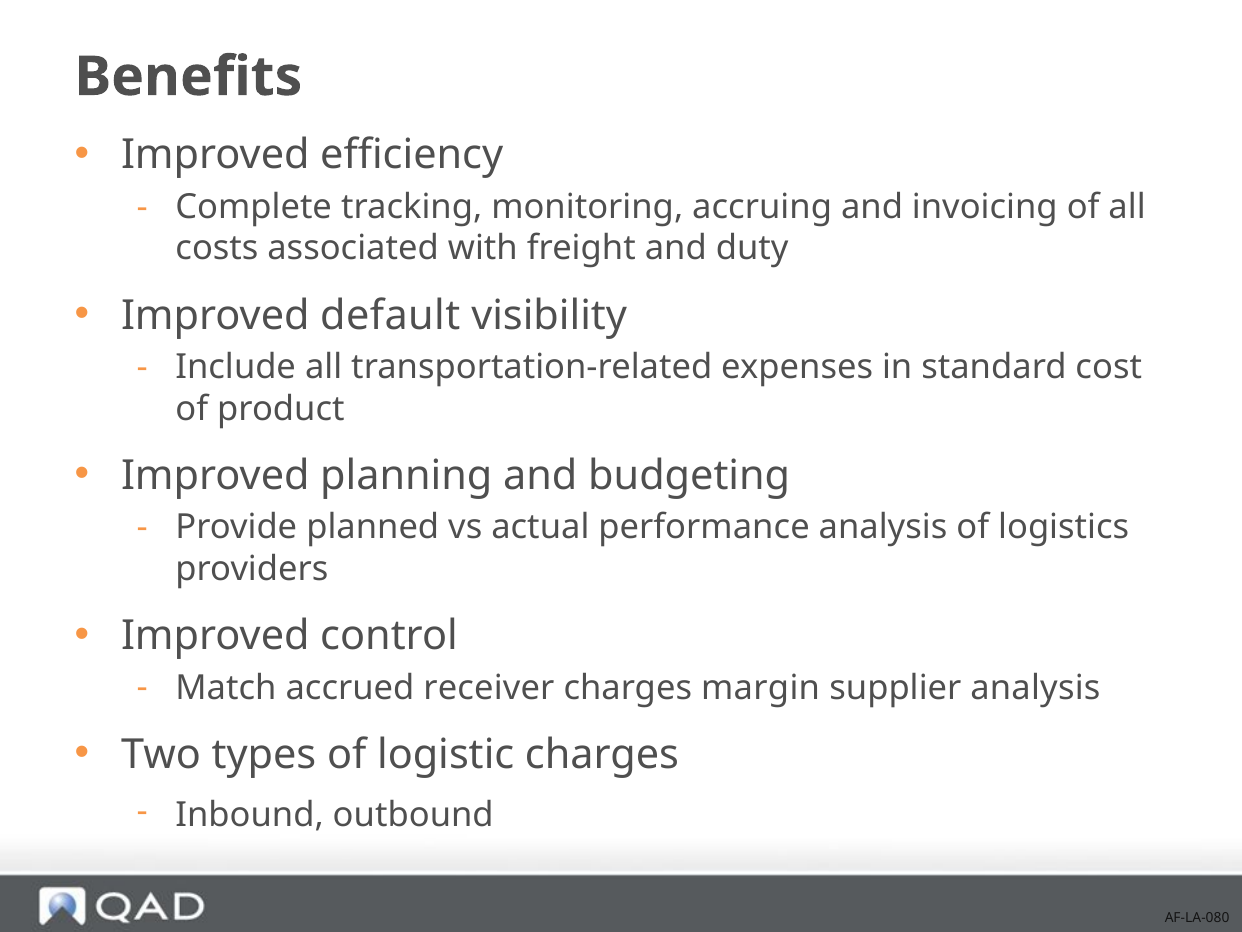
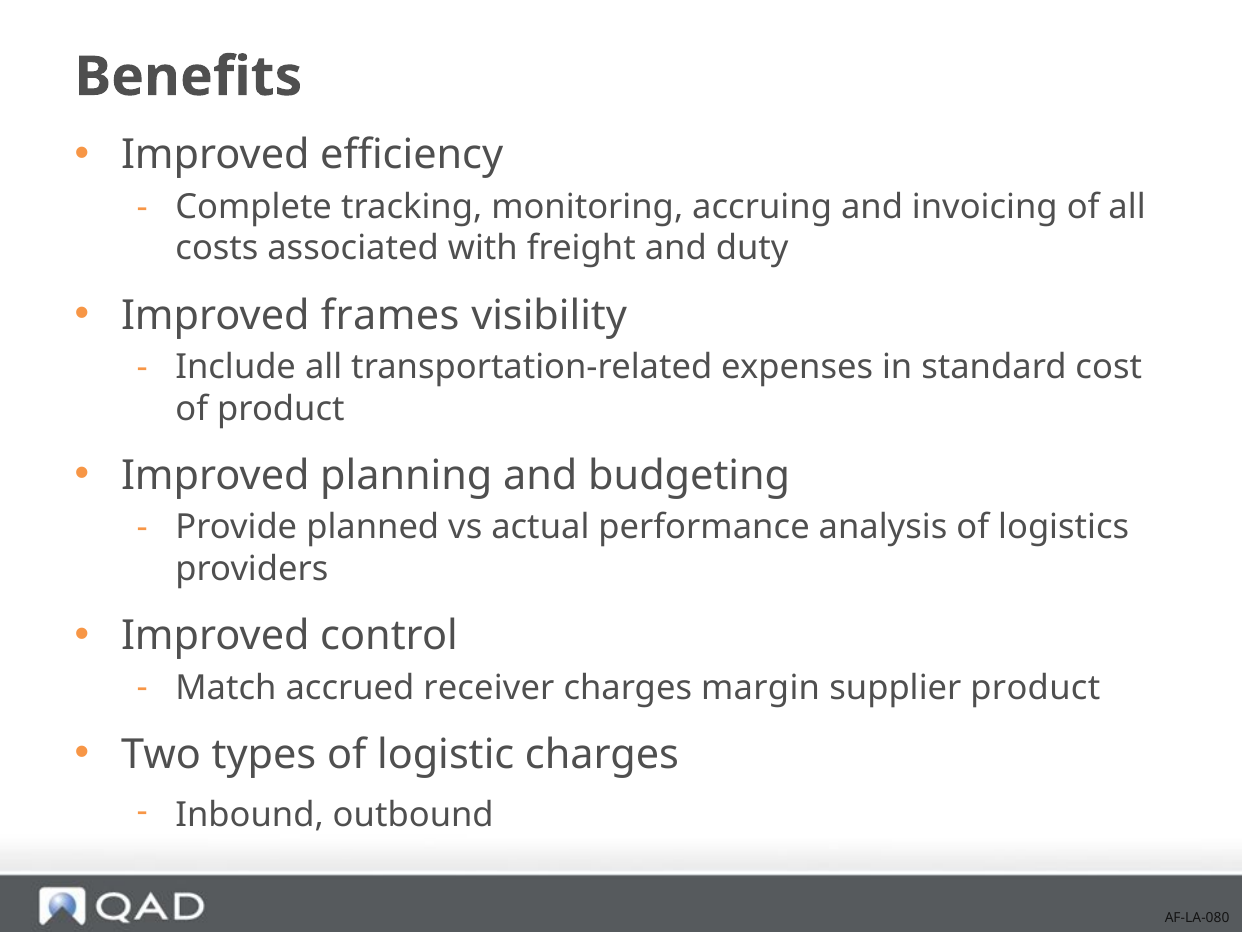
default: default -> frames
supplier analysis: analysis -> product
